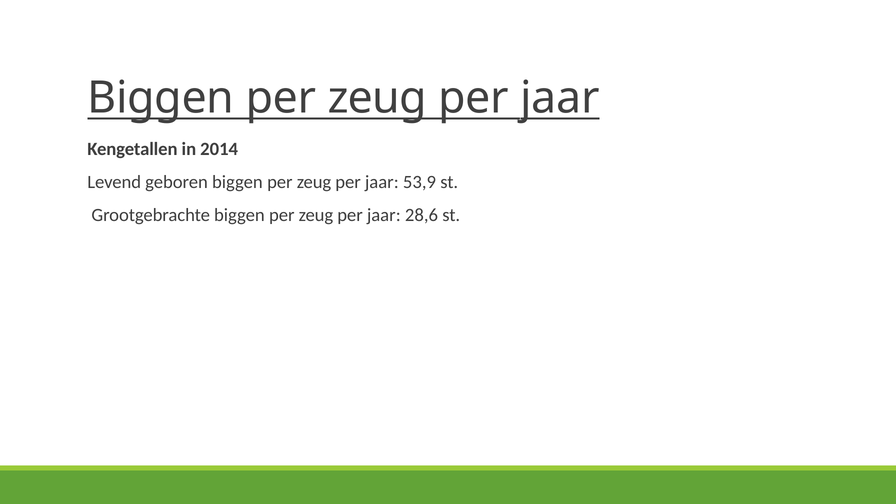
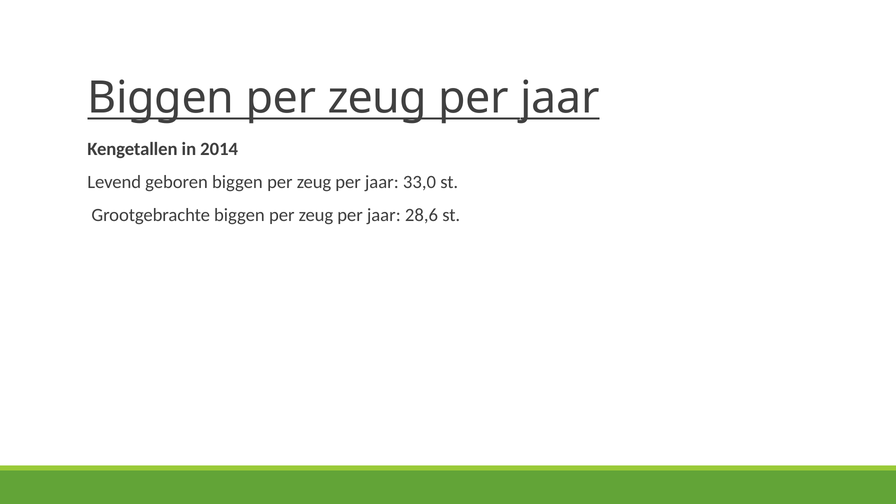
53,9: 53,9 -> 33,0
